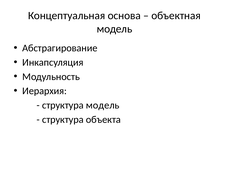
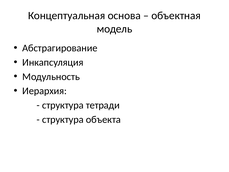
структура модель: модель -> тетради
